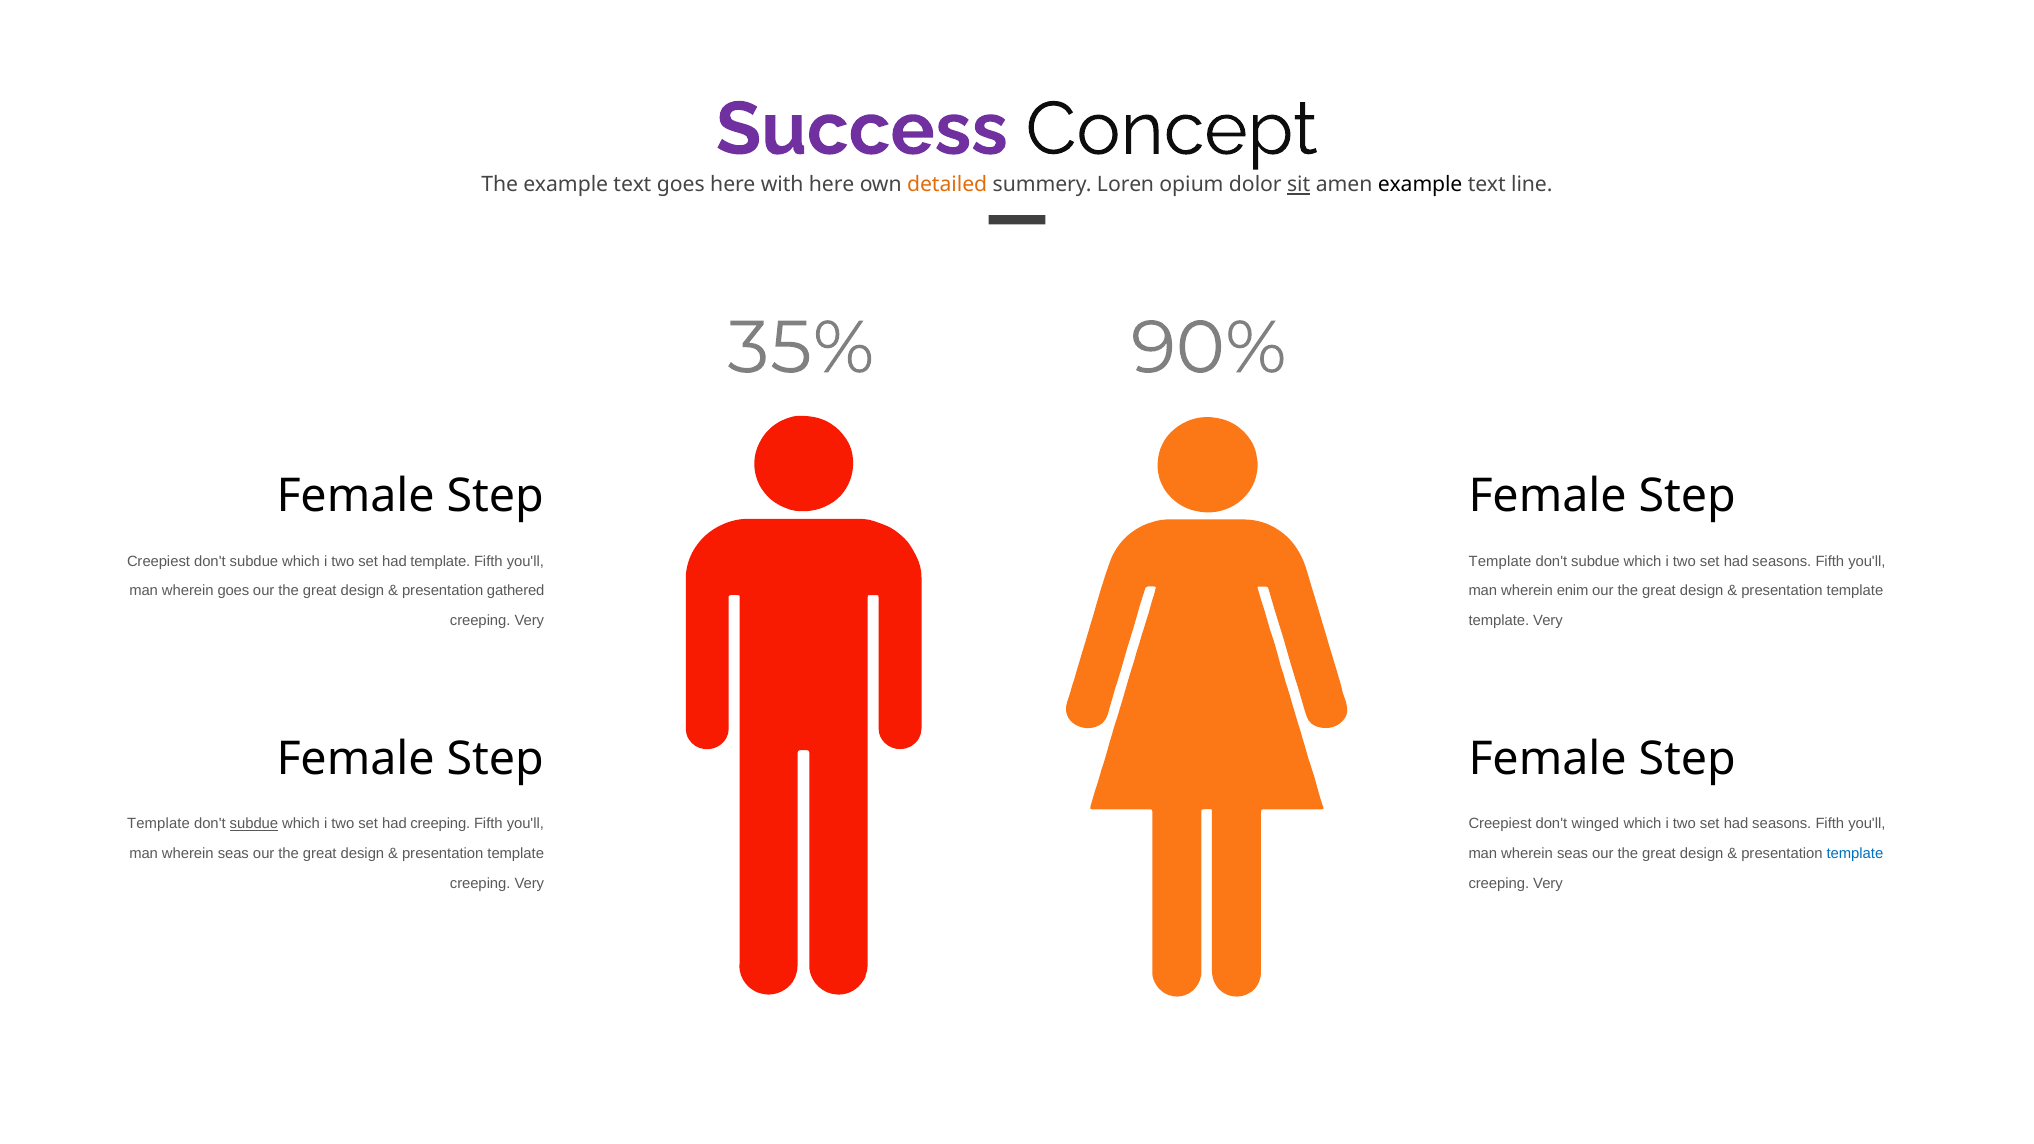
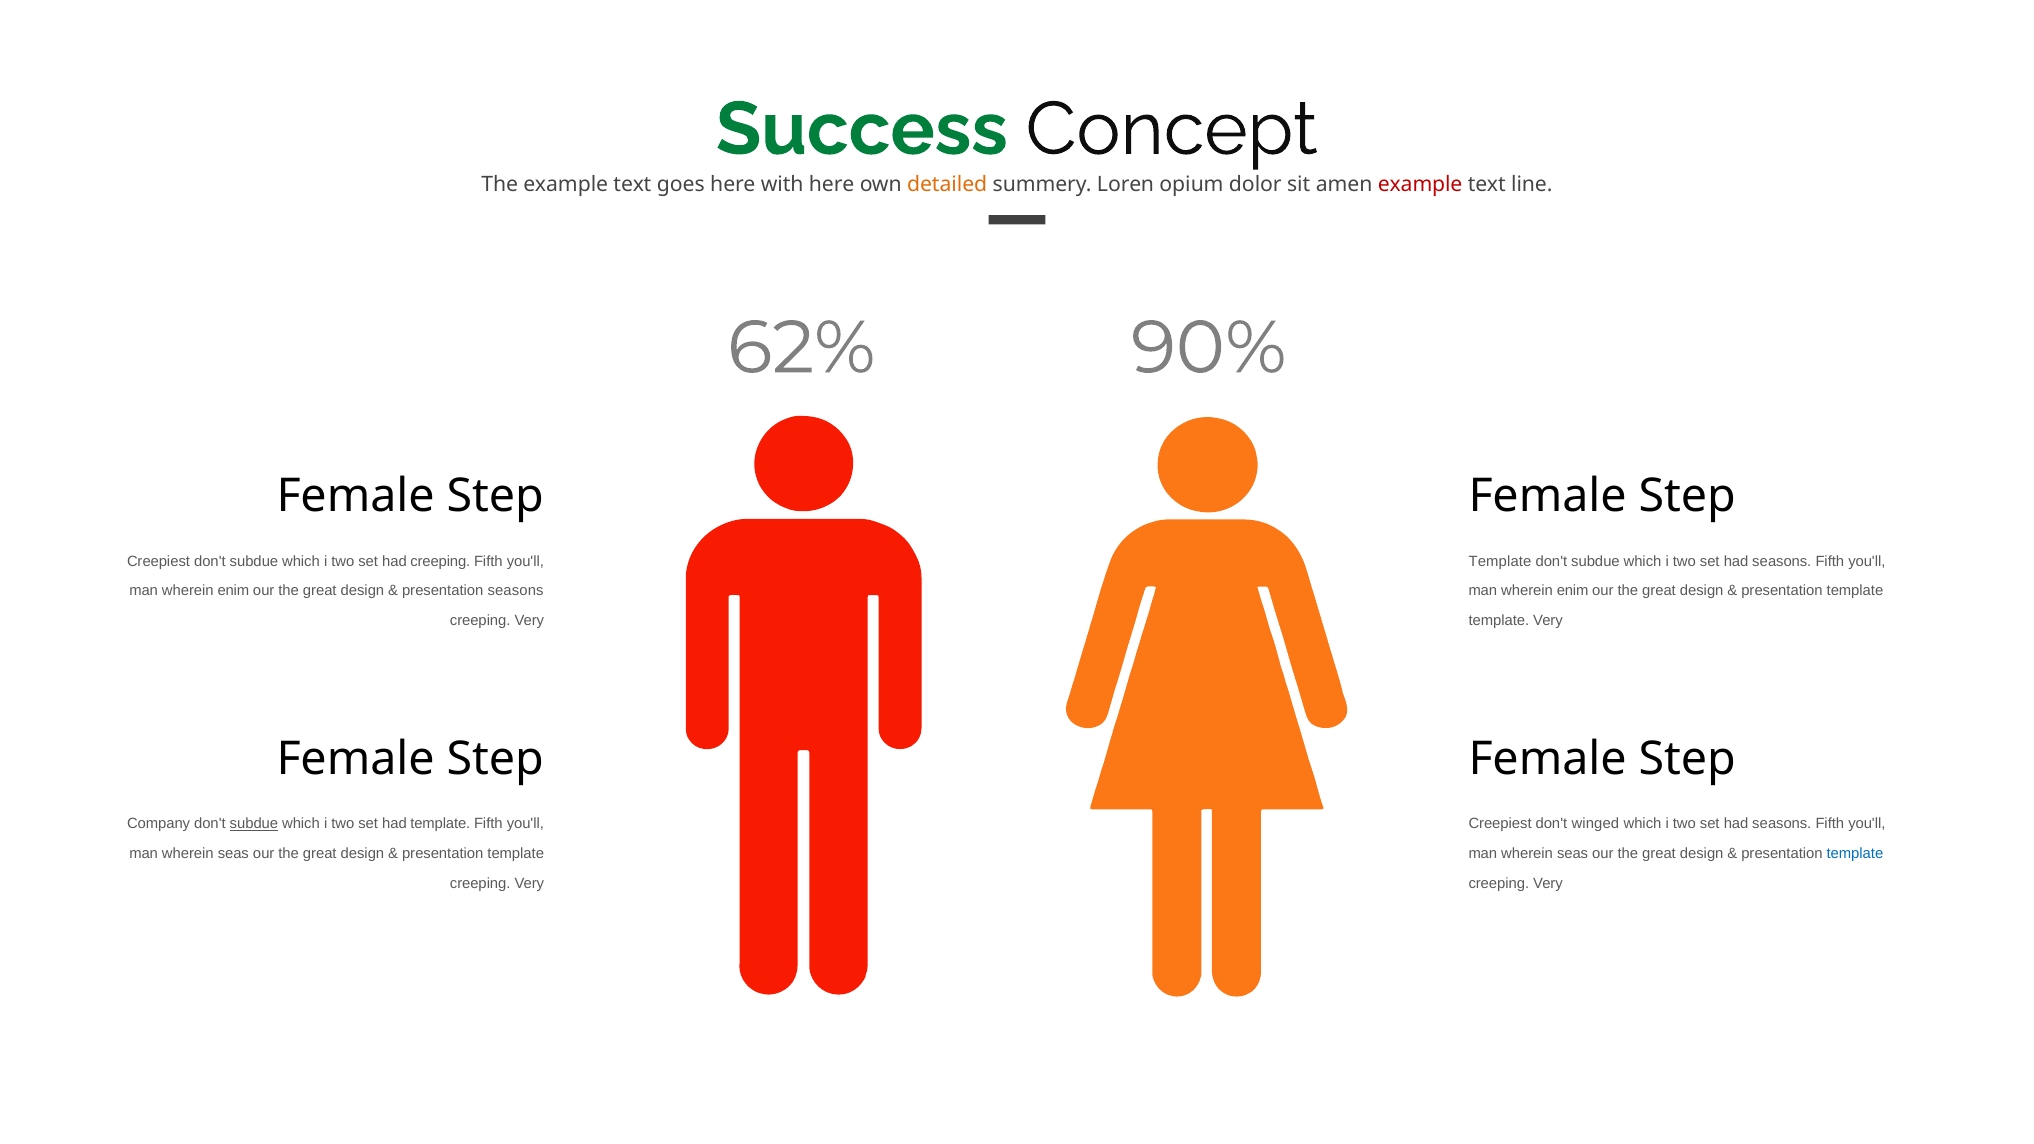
Success colour: purple -> green
sit underline: present -> none
example at (1420, 185) colour: black -> red
35%: 35% -> 62%
had template: template -> creeping
goes at (233, 591): goes -> enim
presentation gathered: gathered -> seasons
Template at (158, 824): Template -> Company
had creeping: creeping -> template
